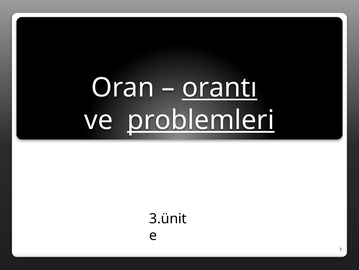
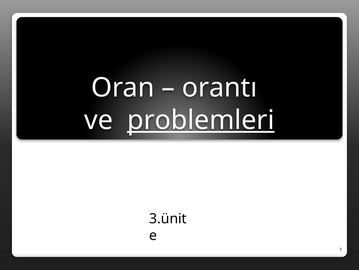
orantı underline: present -> none
